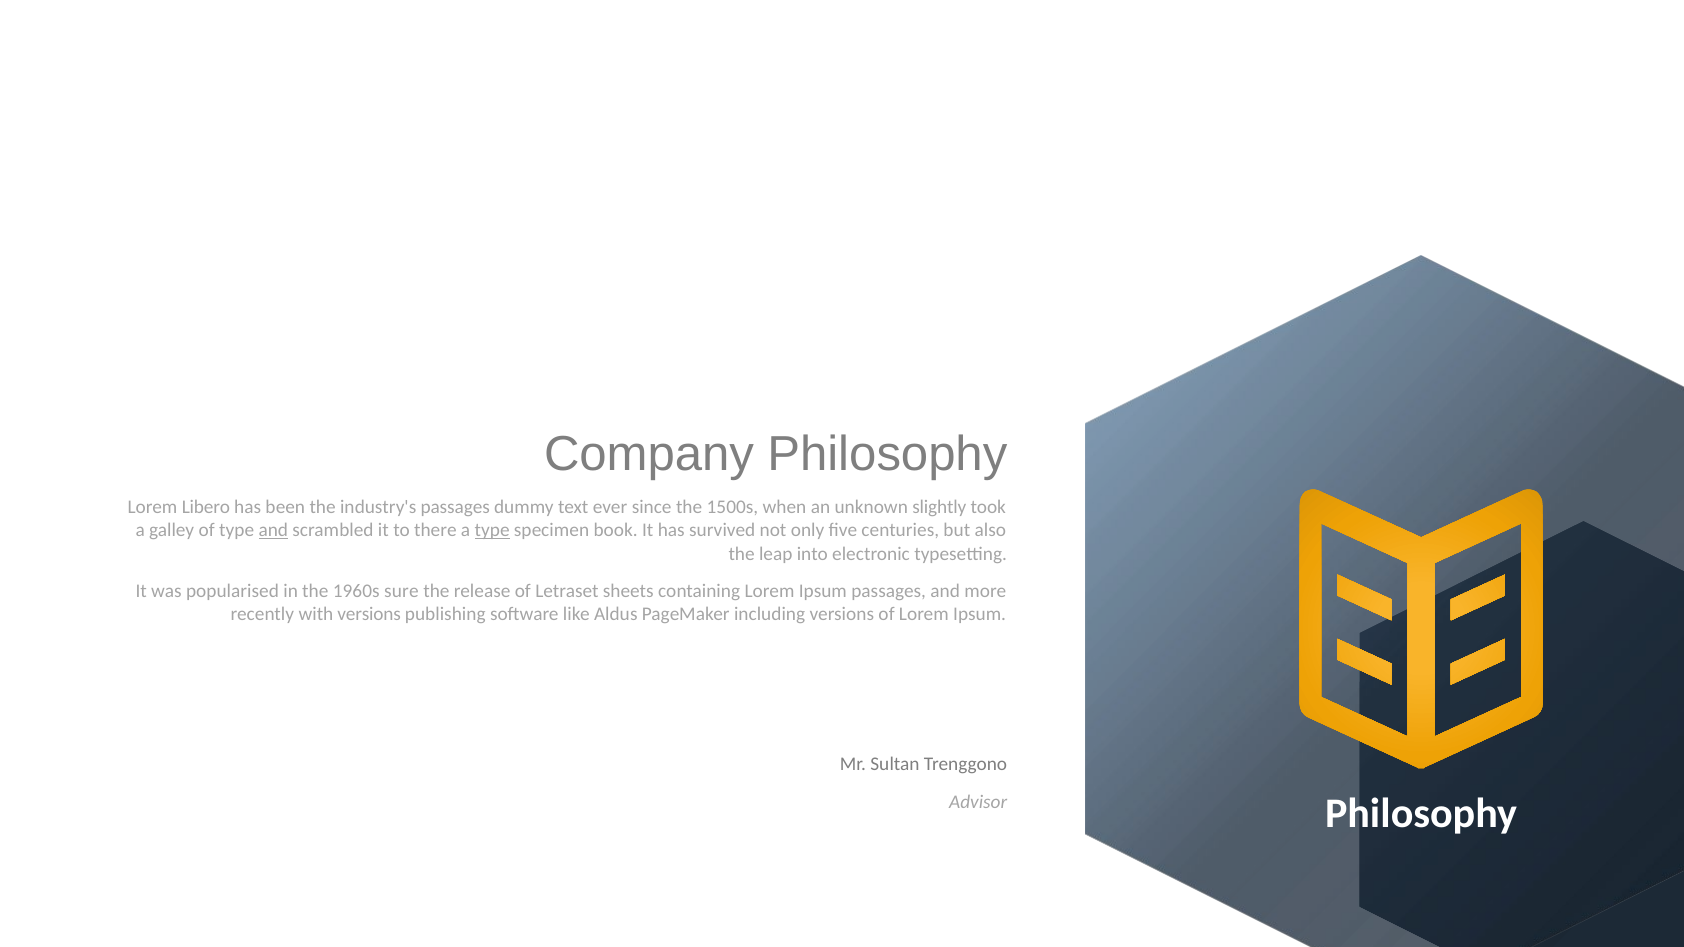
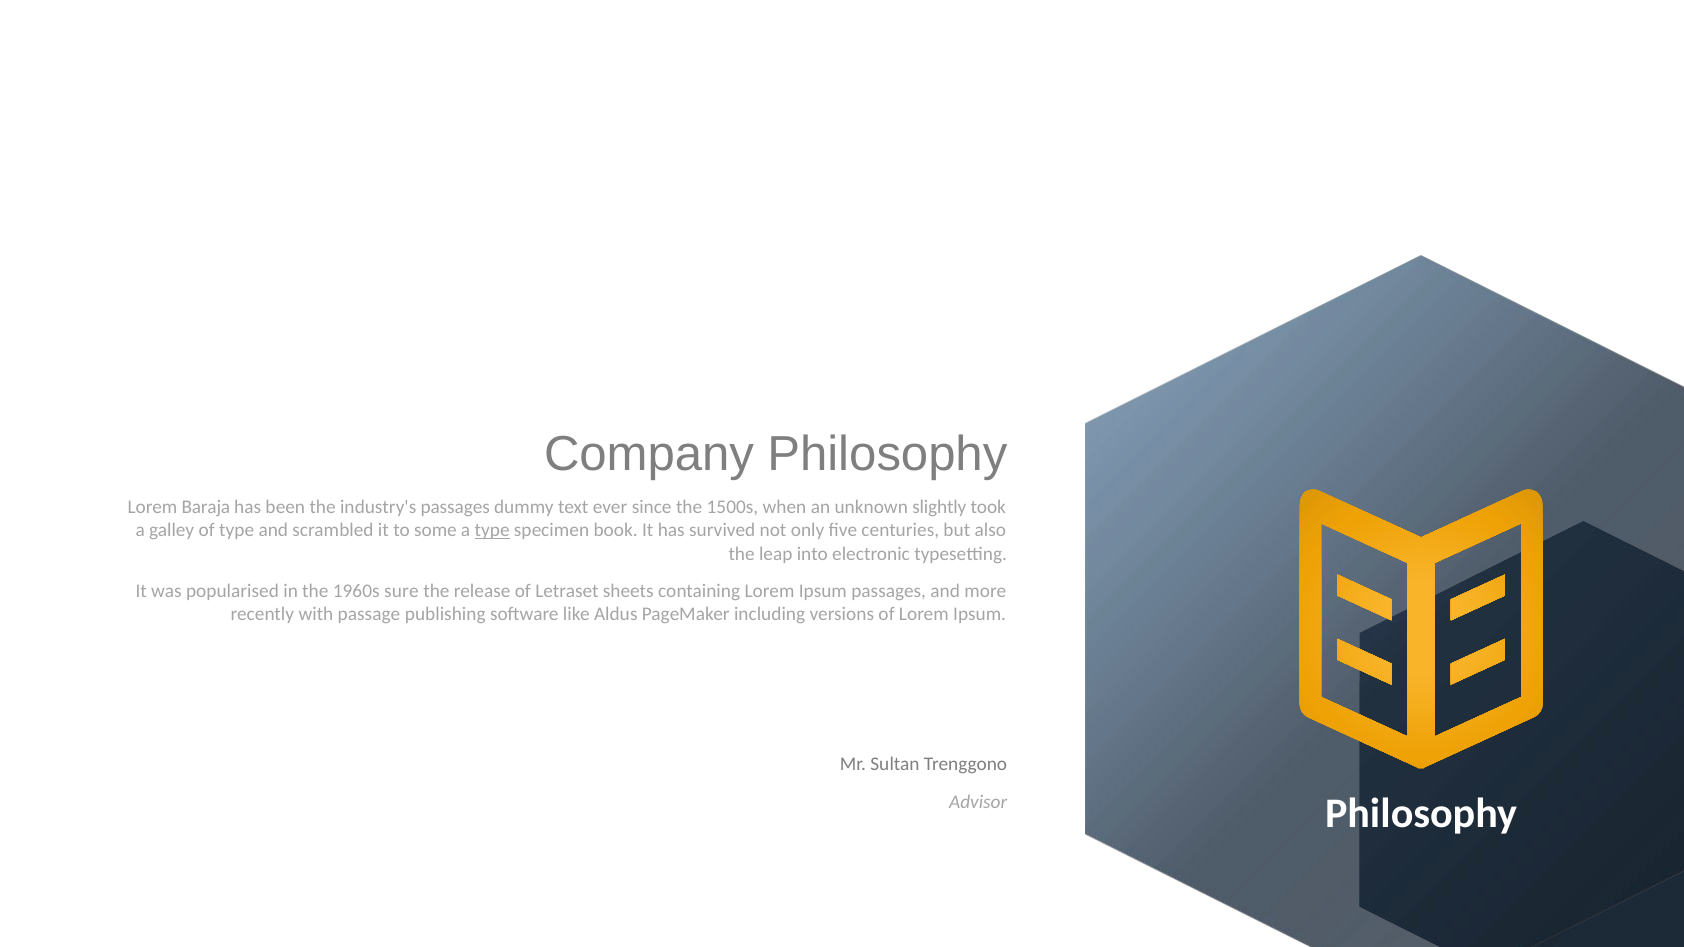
Libero: Libero -> Baraja
and at (273, 531) underline: present -> none
there: there -> some
with versions: versions -> passage
